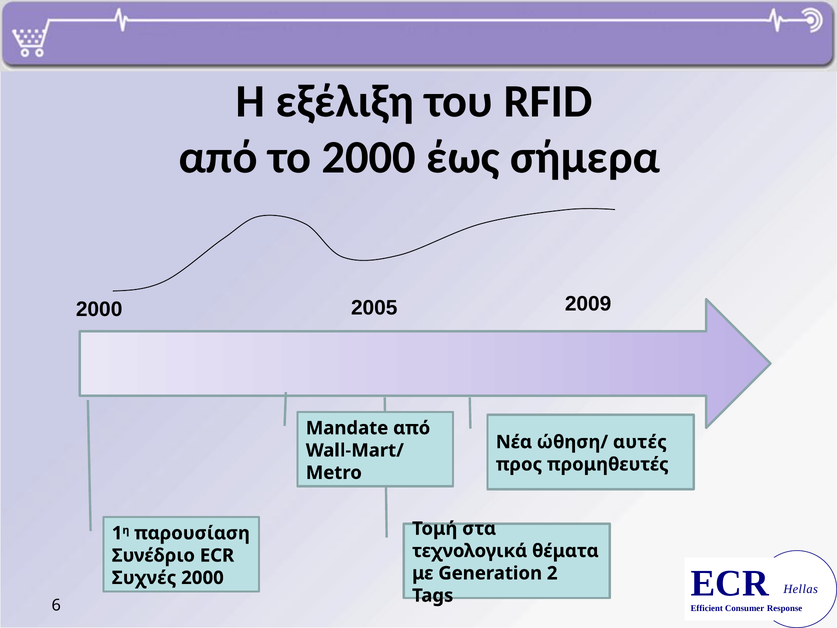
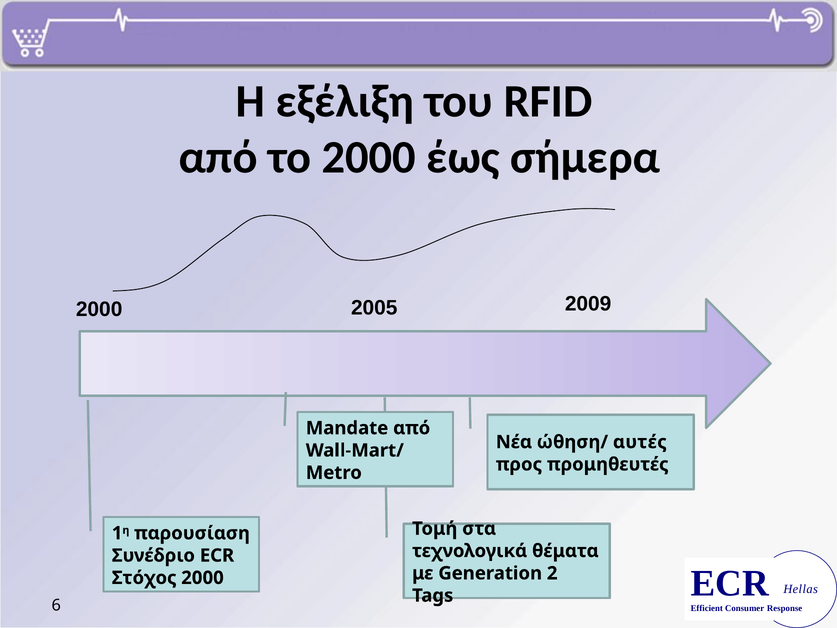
Συχνές: Συχνές -> Στόχος
